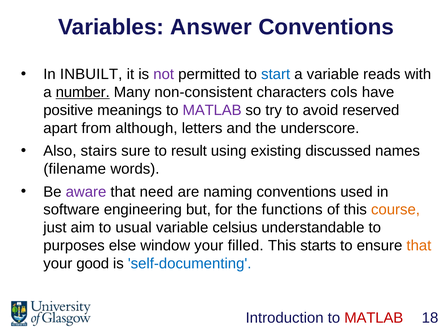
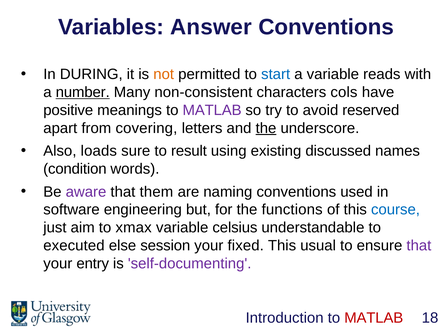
INBUILT: INBUILT -> DURING
not colour: purple -> orange
although: although -> covering
the at (266, 128) underline: none -> present
stairs: stairs -> loads
filename: filename -> condition
need: need -> them
course colour: orange -> blue
usual: usual -> xmax
purposes: purposes -> executed
window: window -> session
filled: filled -> fixed
starts: starts -> usual
that at (419, 246) colour: orange -> purple
good: good -> entry
self-documenting colour: blue -> purple
